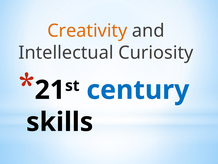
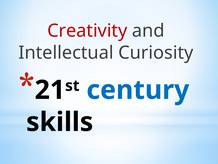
Creativity colour: orange -> red
